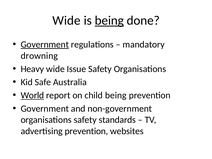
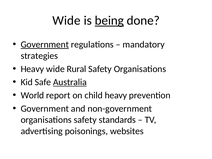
drowning: drowning -> strategies
Issue: Issue -> Rural
Australia underline: none -> present
World underline: present -> none
child being: being -> heavy
advertising prevention: prevention -> poisonings
